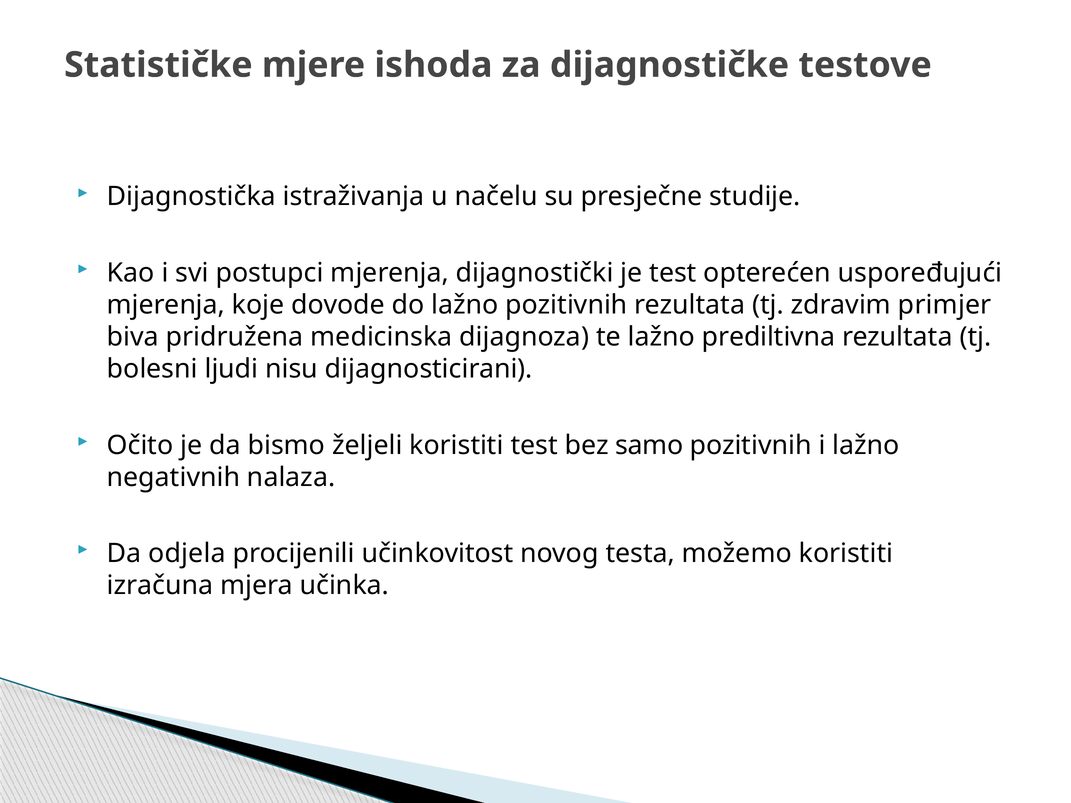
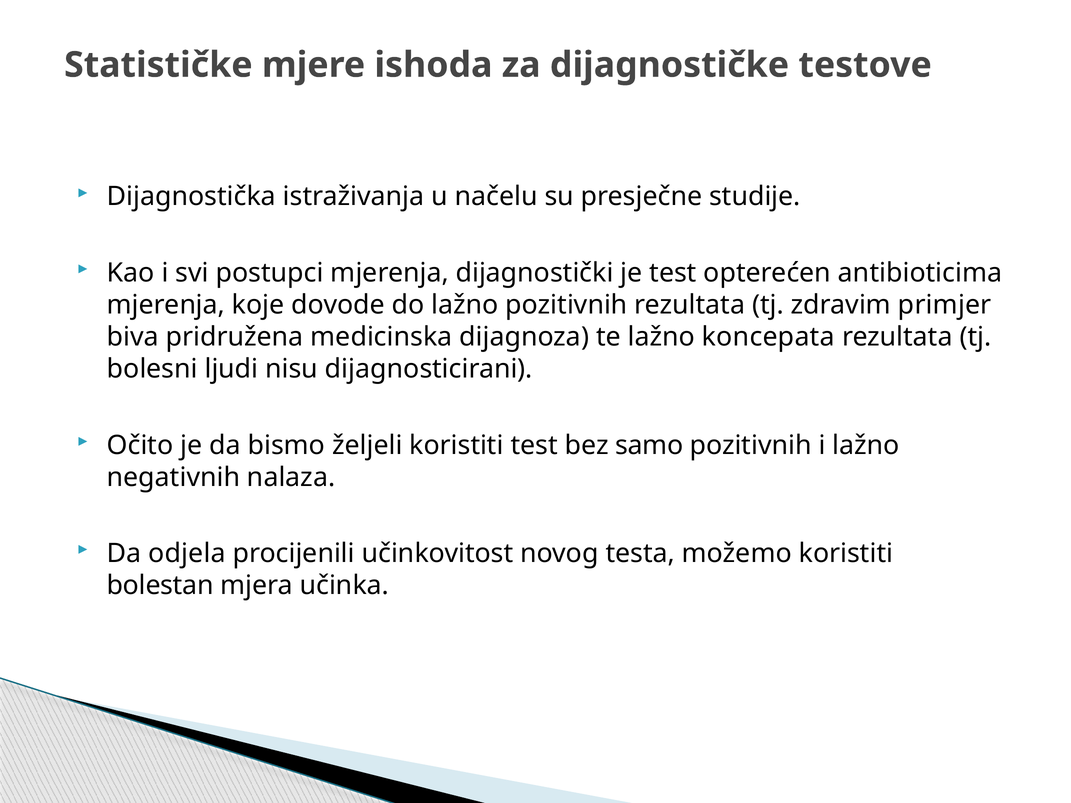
uspoređujući: uspoređujući -> antibioticima
prediltivna: prediltivna -> koncepata
izračuna: izračuna -> bolestan
